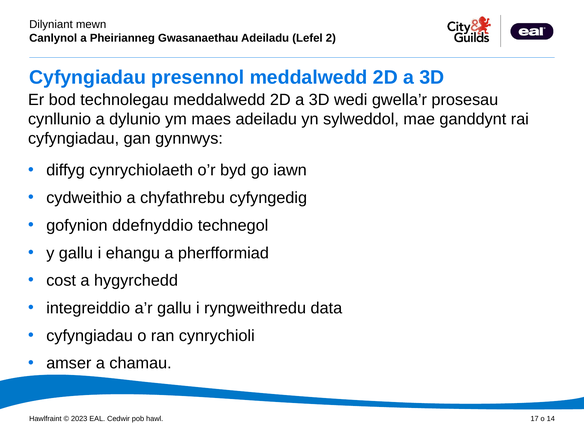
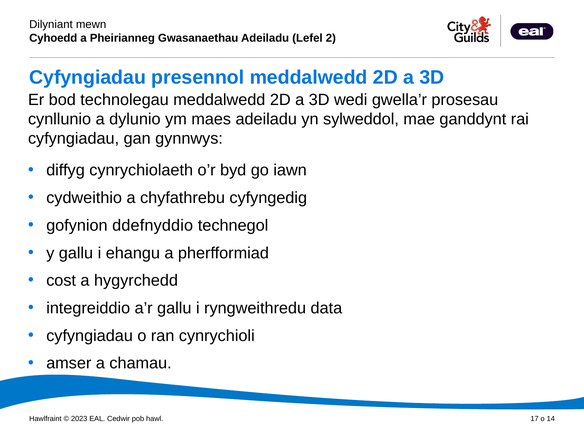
Canlynol: Canlynol -> Cyhoedd
